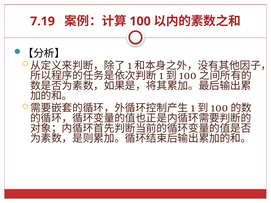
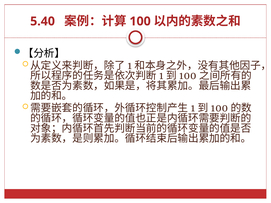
7.19: 7.19 -> 5.40
